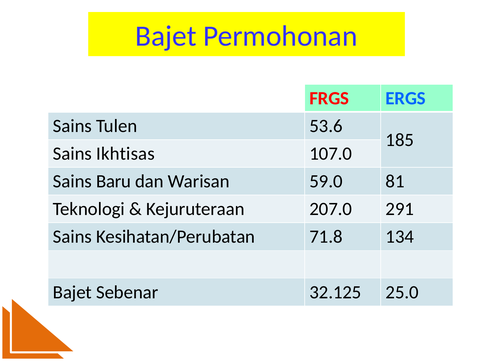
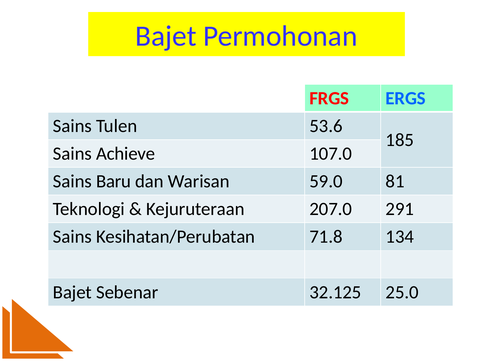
Ikhtisas: Ikhtisas -> Achieve
